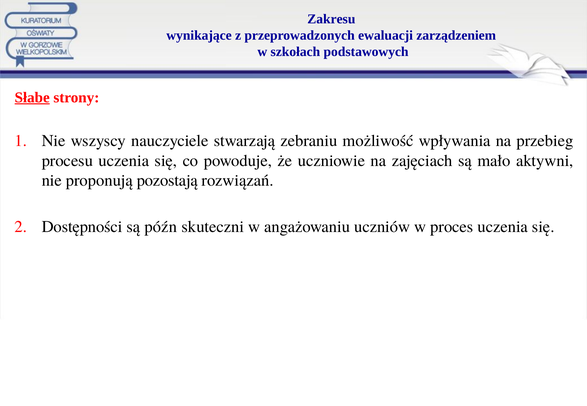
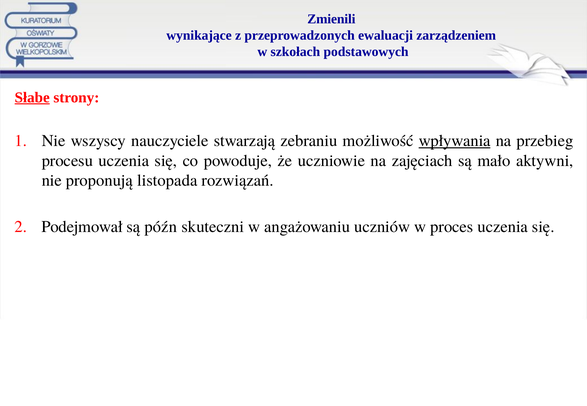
Zakresu: Zakresu -> Zmienili
wpływania underline: none -> present
pozostają: pozostają -> listopada
Dostępności: Dostępności -> Podejmował
